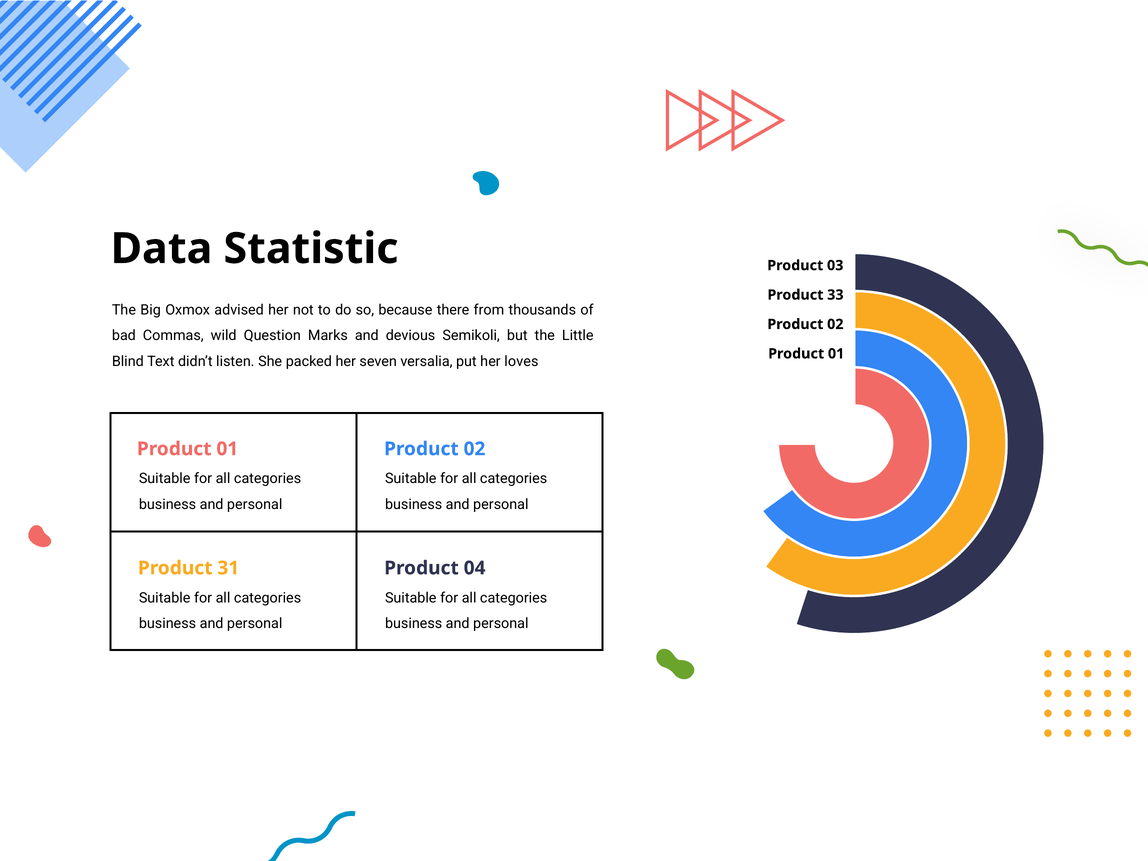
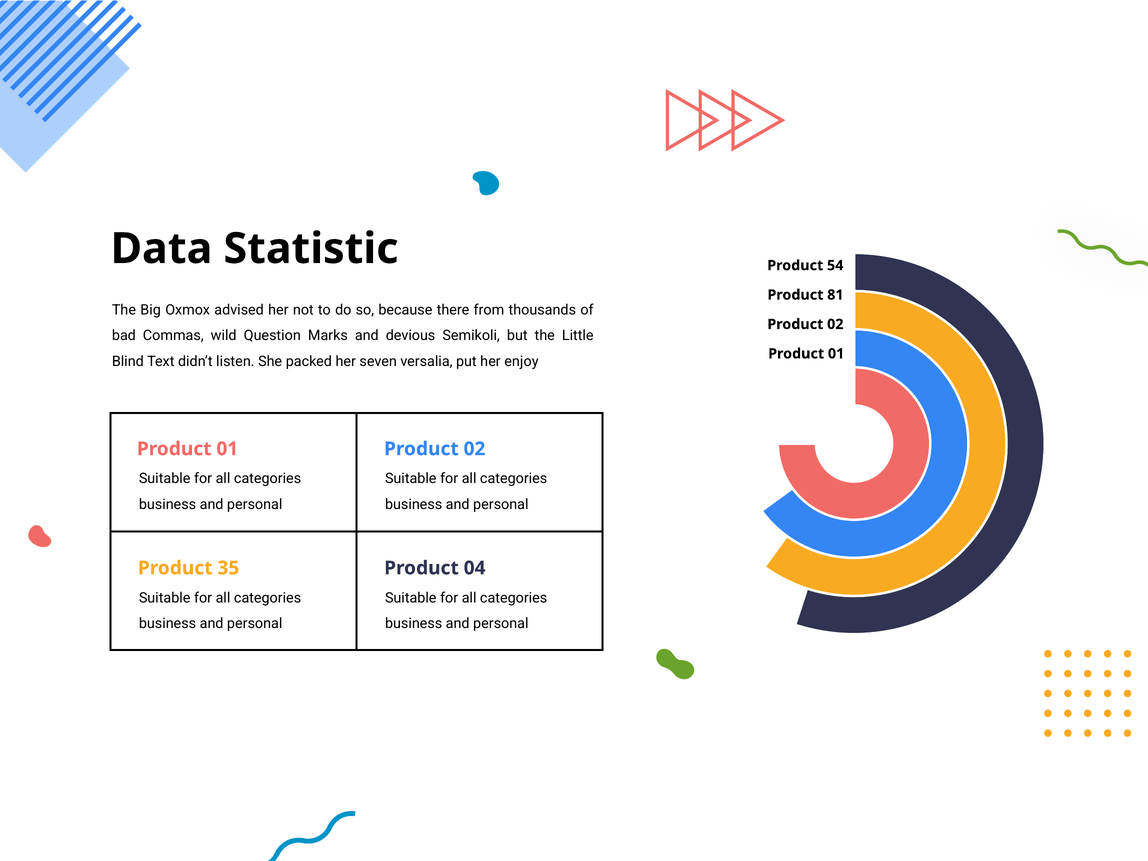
03: 03 -> 54
33: 33 -> 81
loves: loves -> enjoy
31: 31 -> 35
